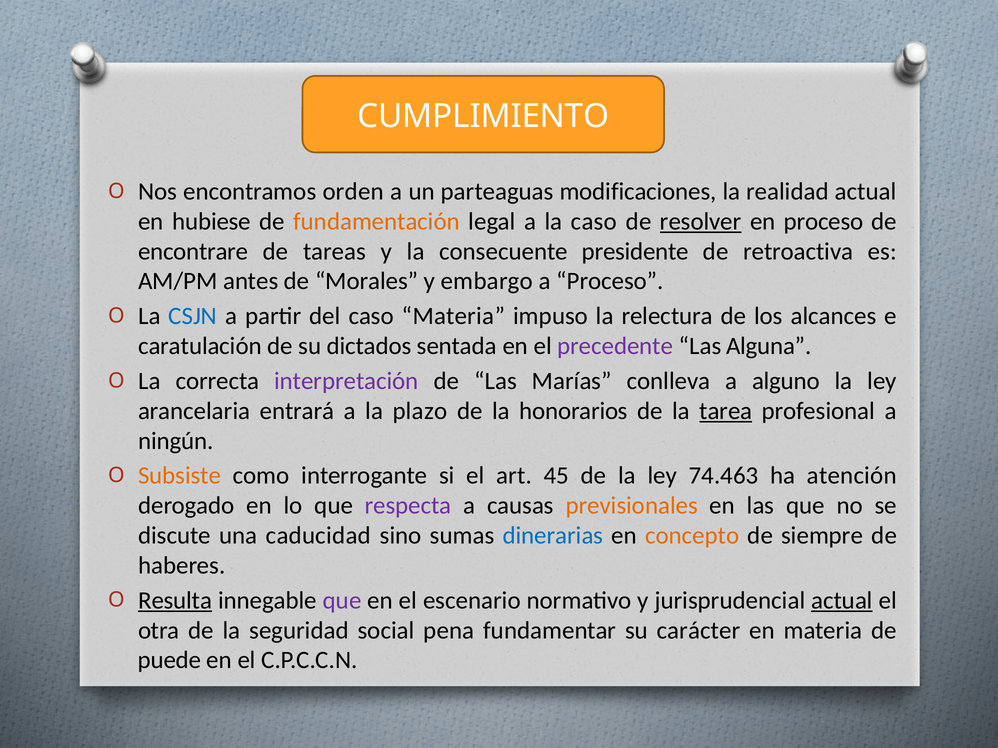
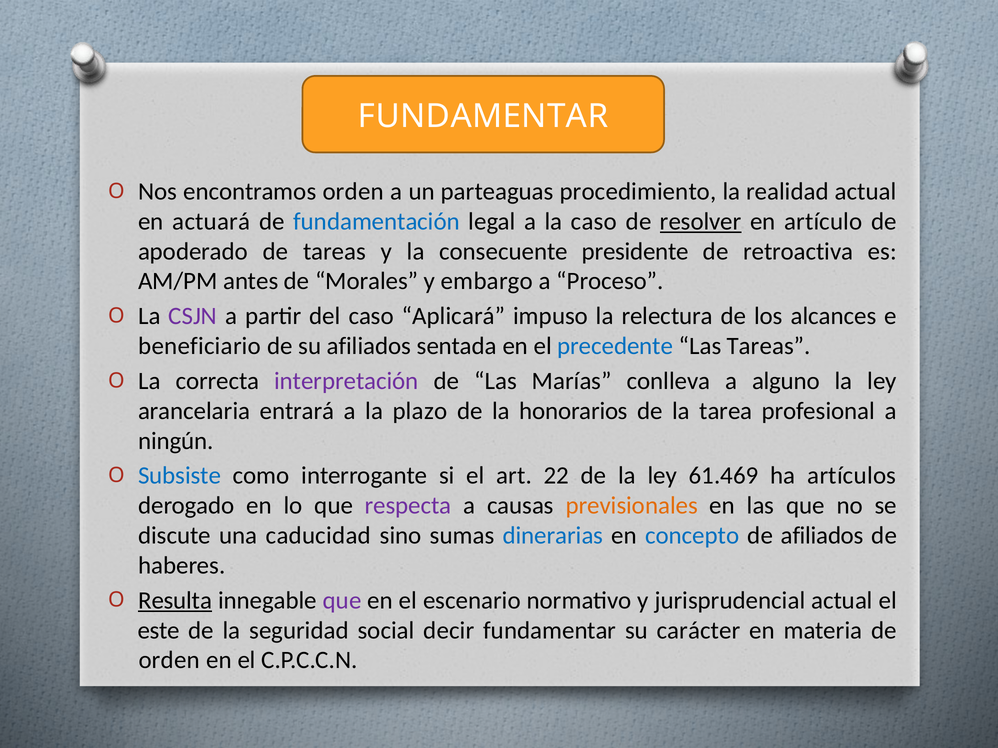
CUMPLIMIENTO at (483, 117): CUMPLIMIENTO -> FUNDAMENTAR
modificaciones: modificaciones -> procedimiento
hubiese: hubiese -> actuará
fundamentación colour: orange -> blue
en proceso: proceso -> artículo
encontrare: encontrare -> apoderado
CSJN colour: blue -> purple
caso Materia: Materia -> Aplicará
caratulación: caratulación -> beneficiario
su dictados: dictados -> afiliados
precedente colour: purple -> blue
Las Alguna: Alguna -> Tareas
tarea underline: present -> none
Subsiste colour: orange -> blue
45: 45 -> 22
74.463: 74.463 -> 61.469
atención: atención -> artículos
concepto colour: orange -> blue
de siempre: siempre -> afiliados
actual at (842, 601) underline: present -> none
otra: otra -> este
pena: pena -> decir
puede at (170, 661): puede -> orden
